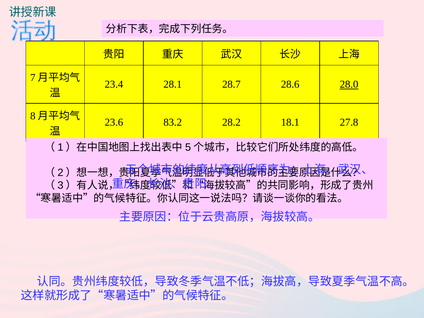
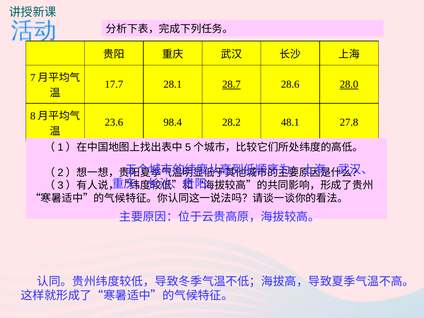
23.4: 23.4 -> 17.7
28.7 underline: none -> present
83.2: 83.2 -> 98.4
18.1: 18.1 -> 48.1
